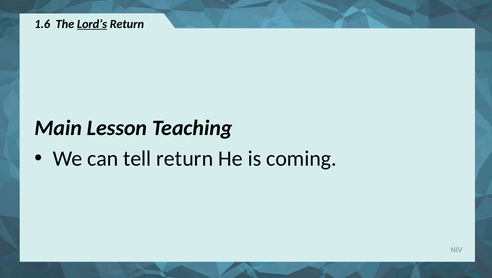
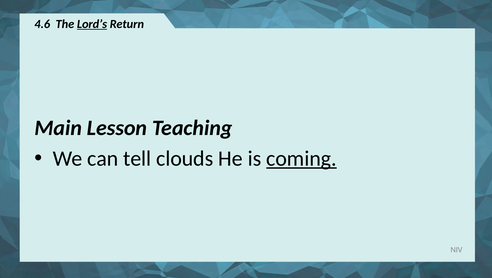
1.6: 1.6 -> 4.6
tell return: return -> clouds
coming underline: none -> present
